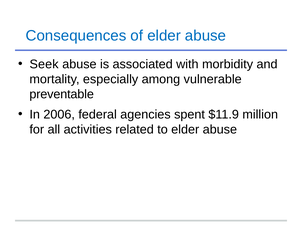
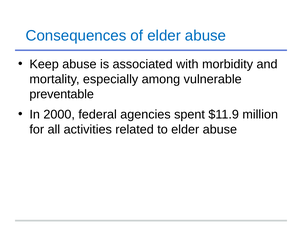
Seek: Seek -> Keep
2006: 2006 -> 2000
